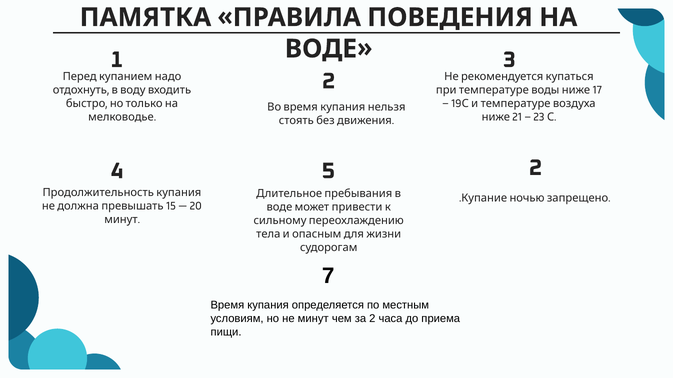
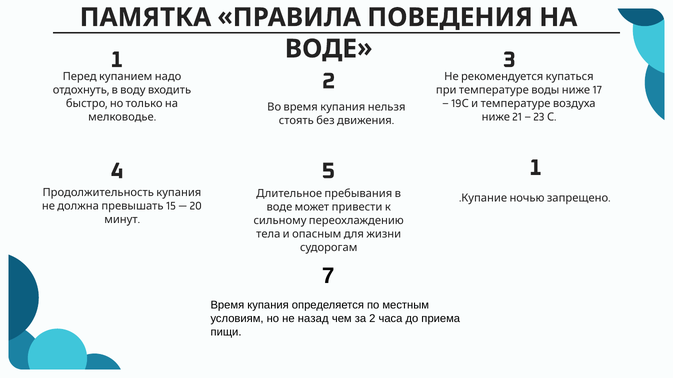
4 2: 2 -> 1
не минут: минут -> назад
